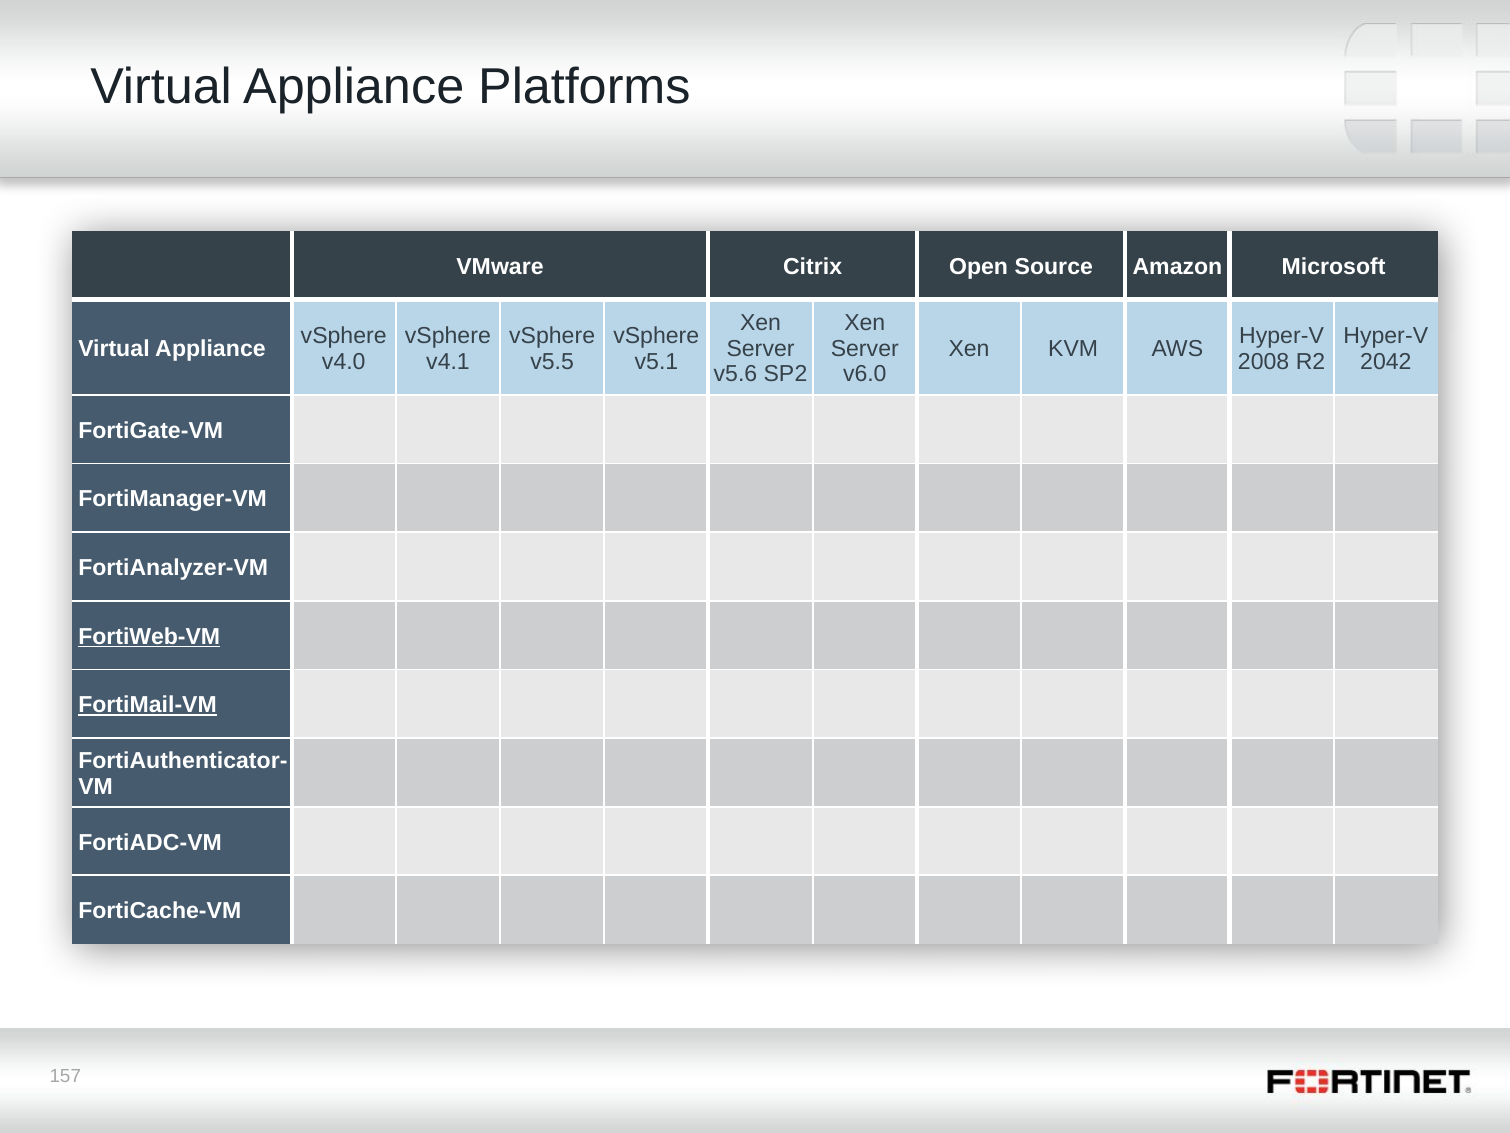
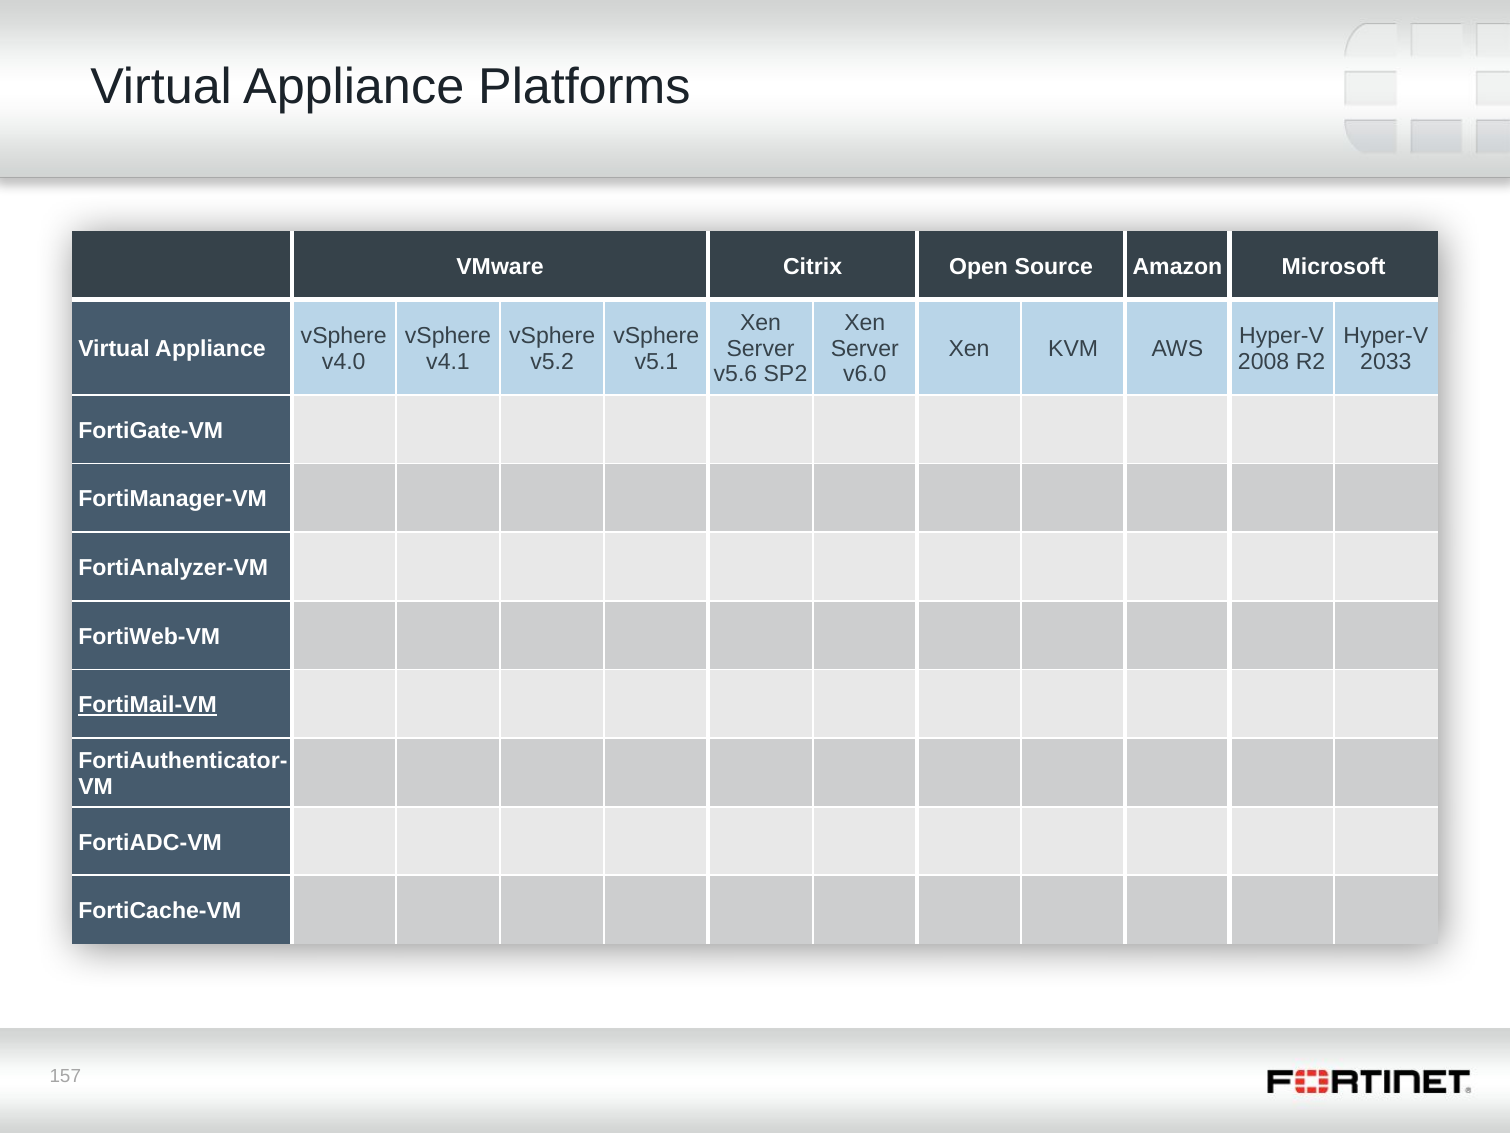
v5.5: v5.5 -> v5.2
2042: 2042 -> 2033
FortiWeb-VM underline: present -> none
